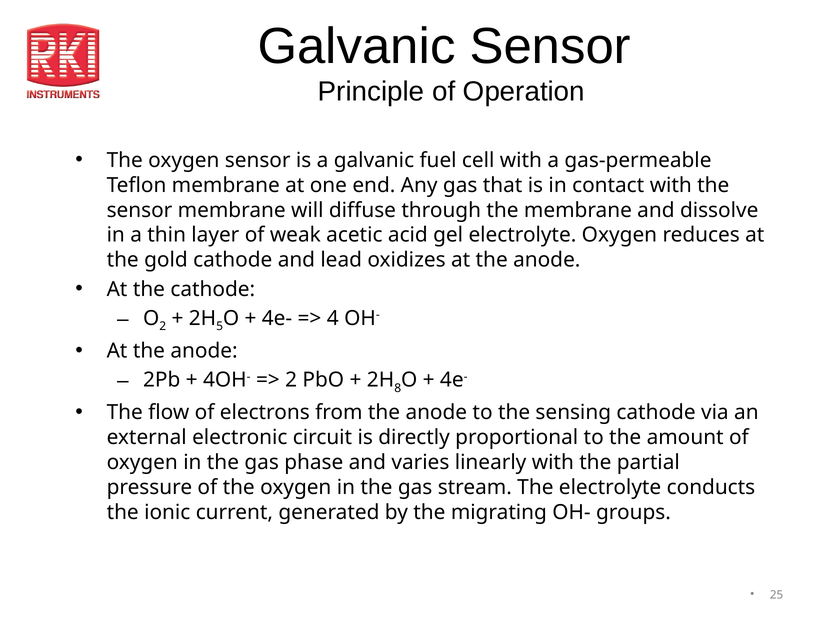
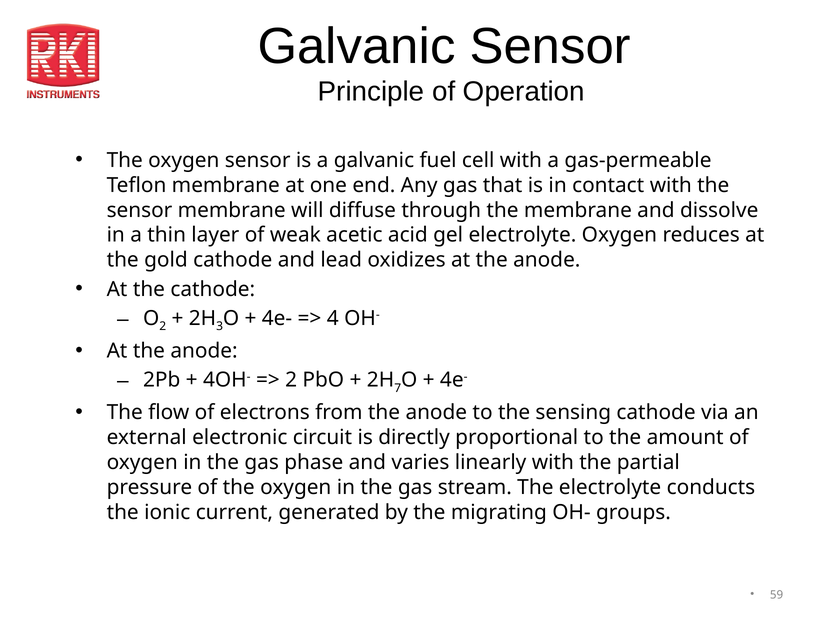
5: 5 -> 3
8: 8 -> 7
25: 25 -> 59
